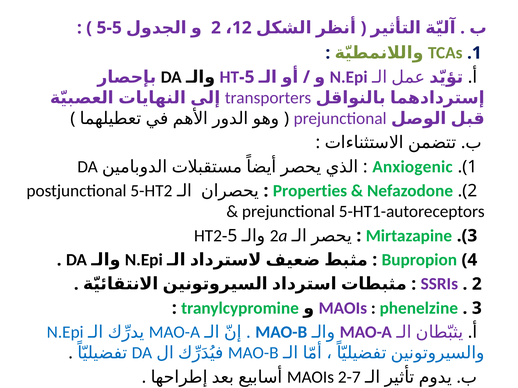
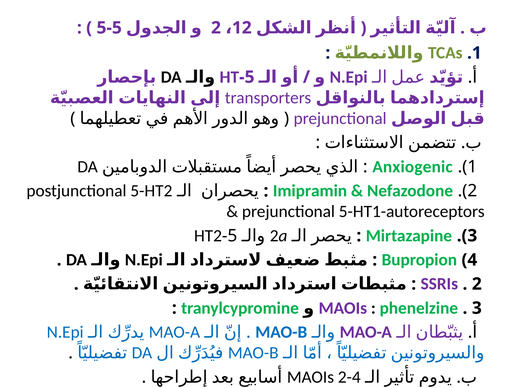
Properties: Properties -> Imipramin
2-7: 2-7 -> 2-4
